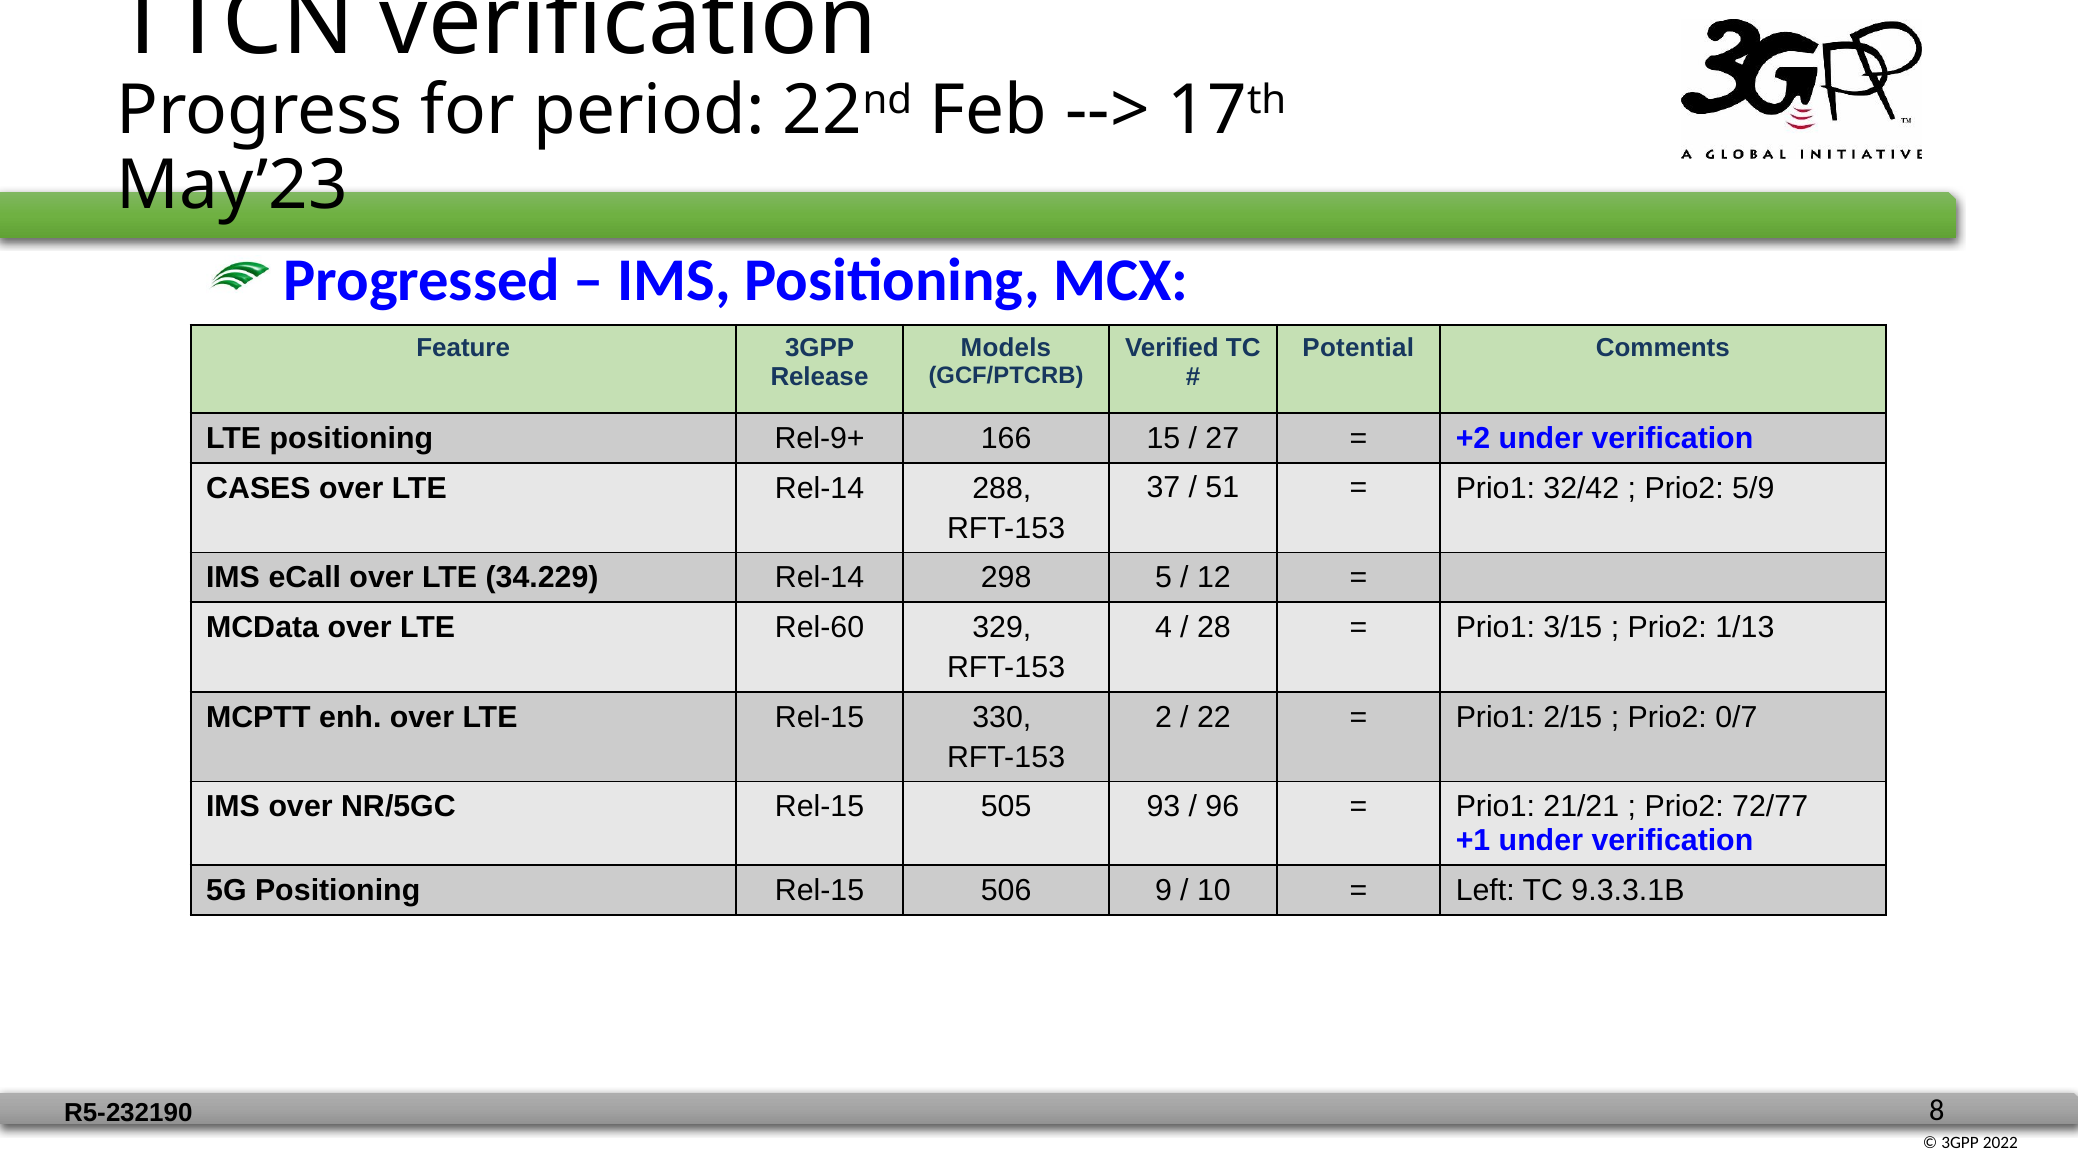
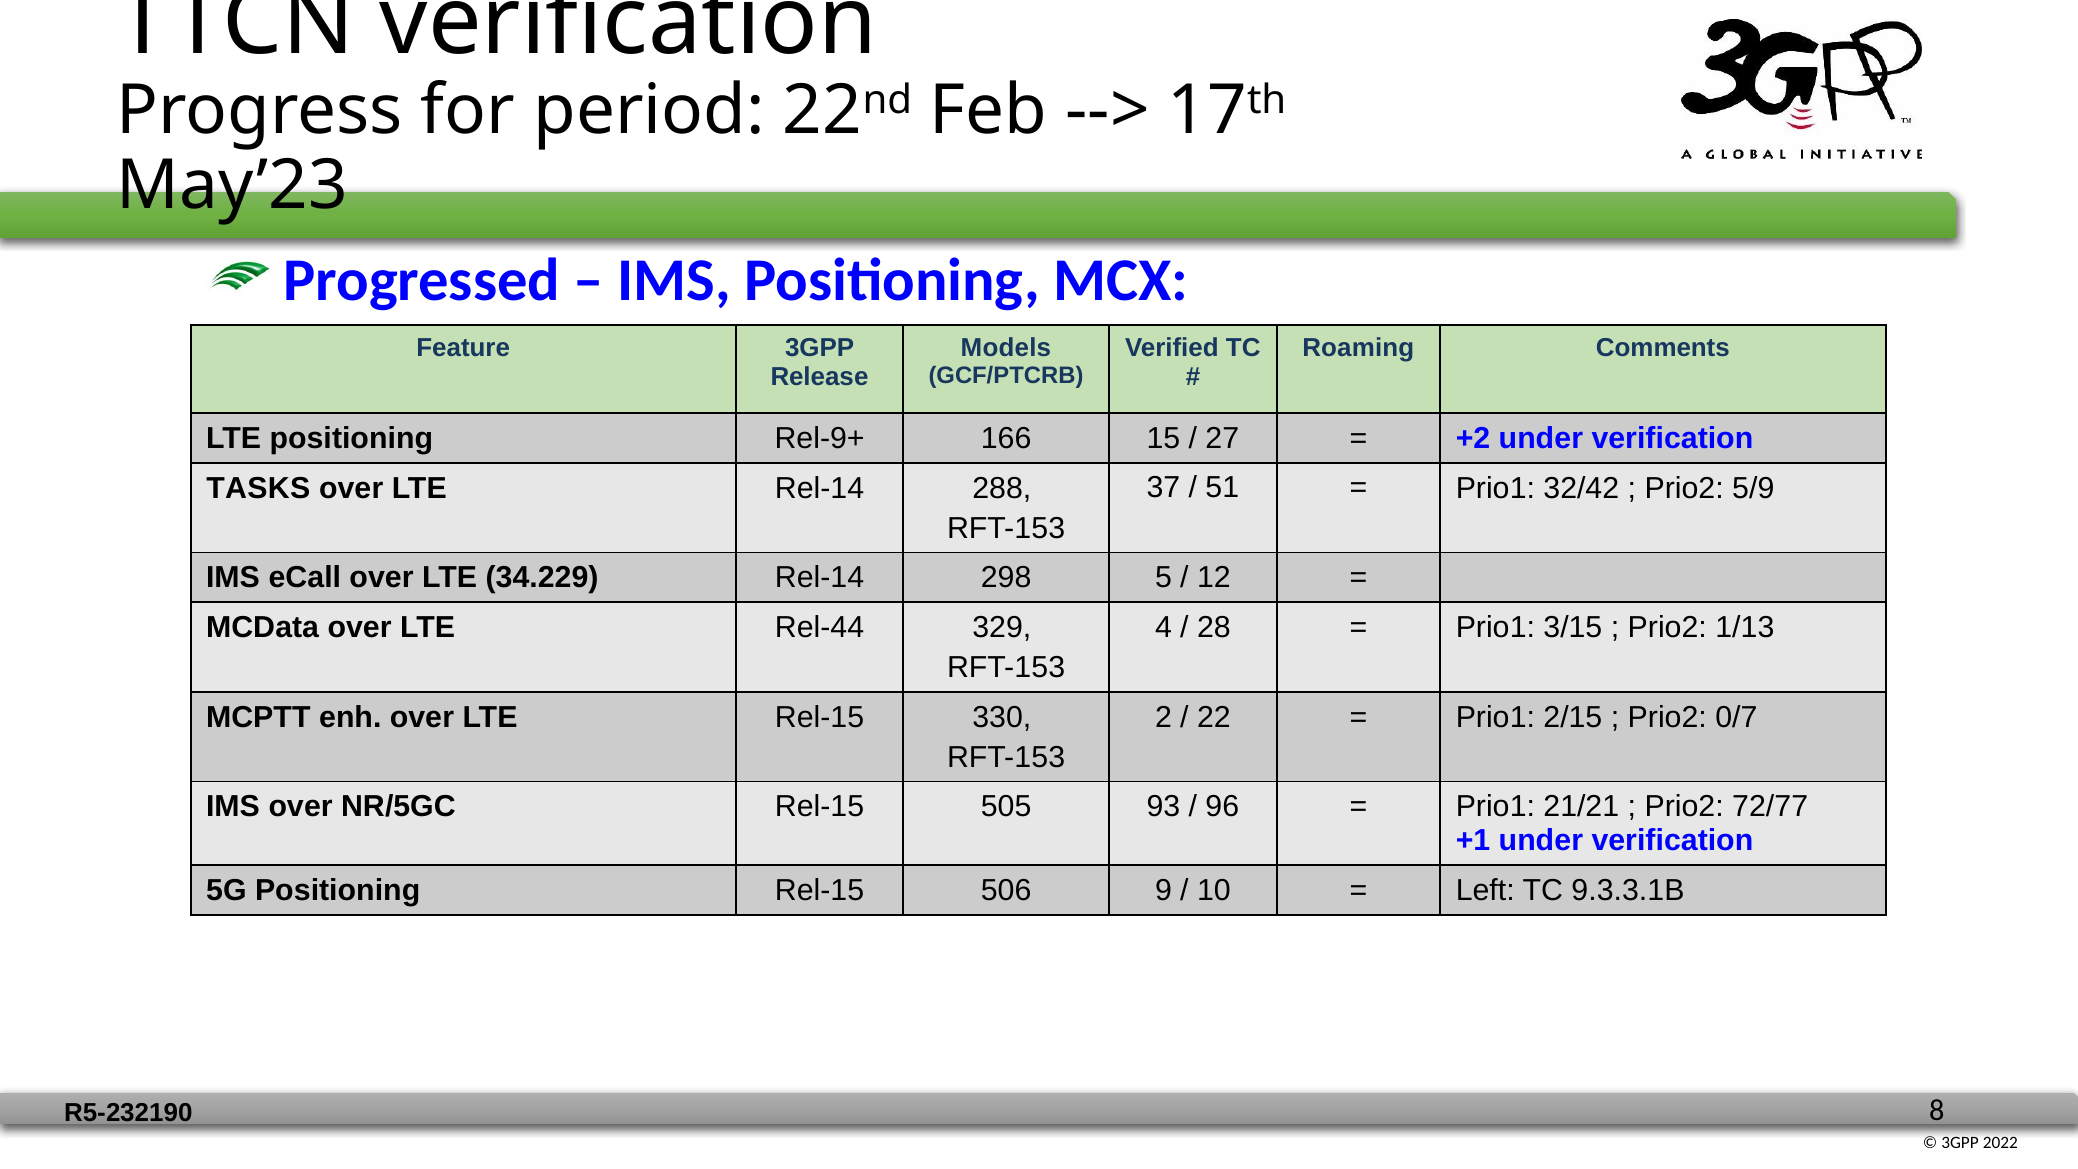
Potential: Potential -> Roaming
CASES: CASES -> TASKS
Rel-60: Rel-60 -> Rel-44
